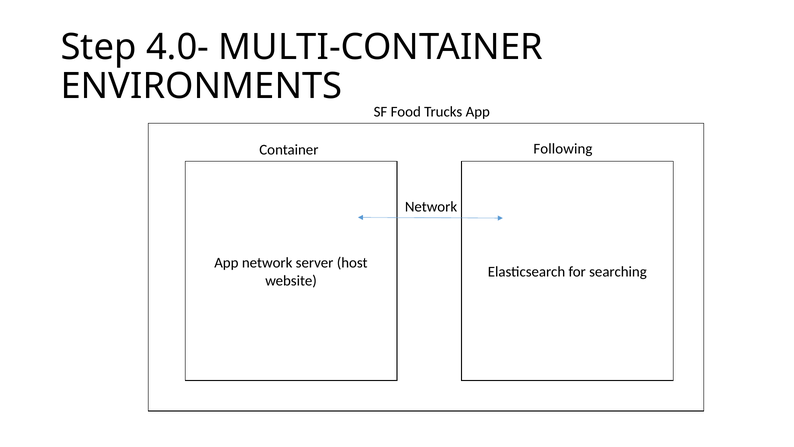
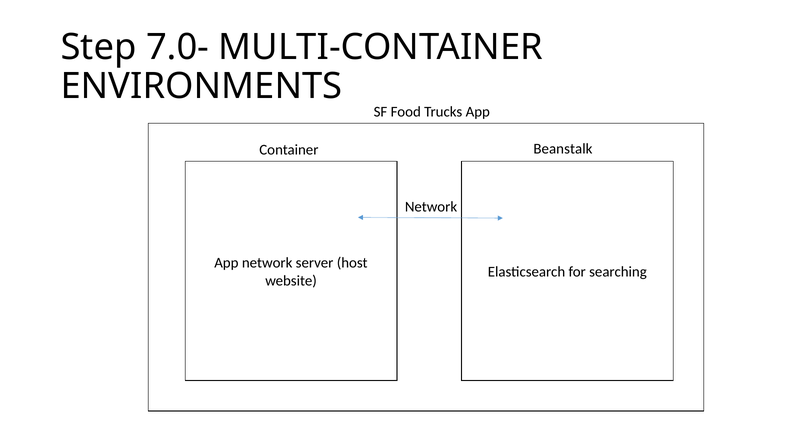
4.0-: 4.0- -> 7.0-
Following: Following -> Beanstalk
